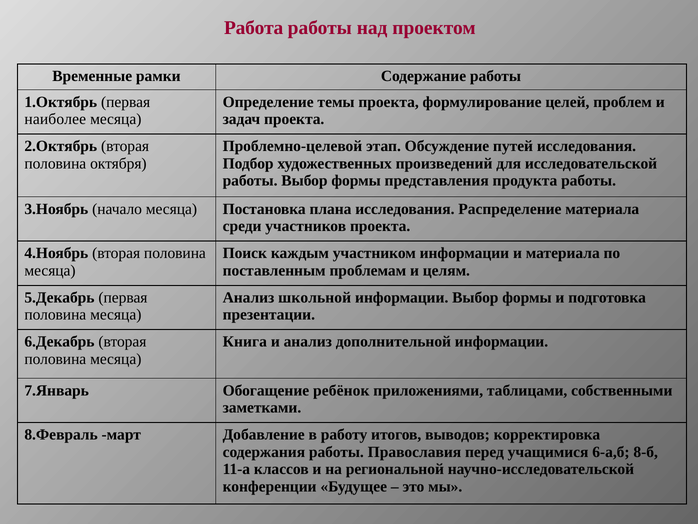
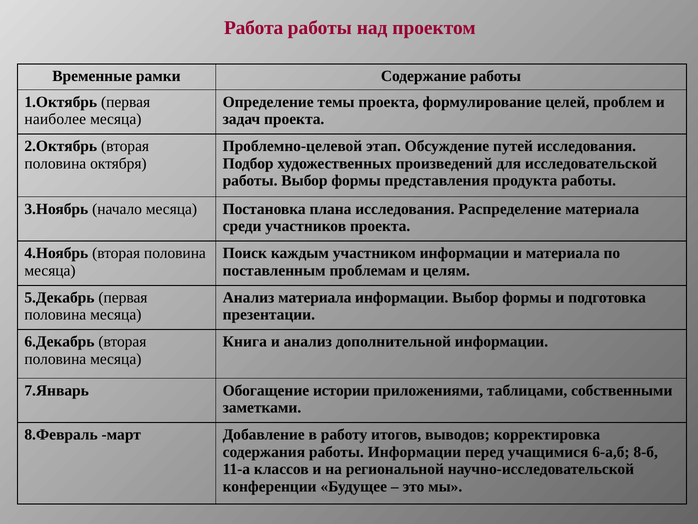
Анализ школьной: школьной -> материала
ребёнок: ребёнок -> истории
работы Православия: Православия -> Информации
